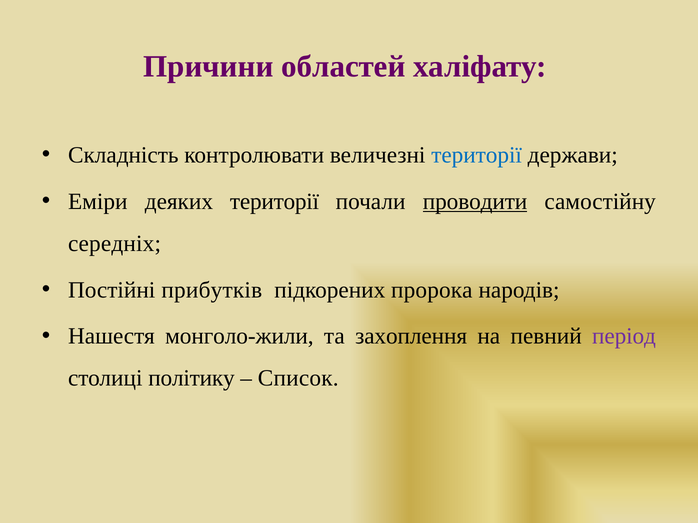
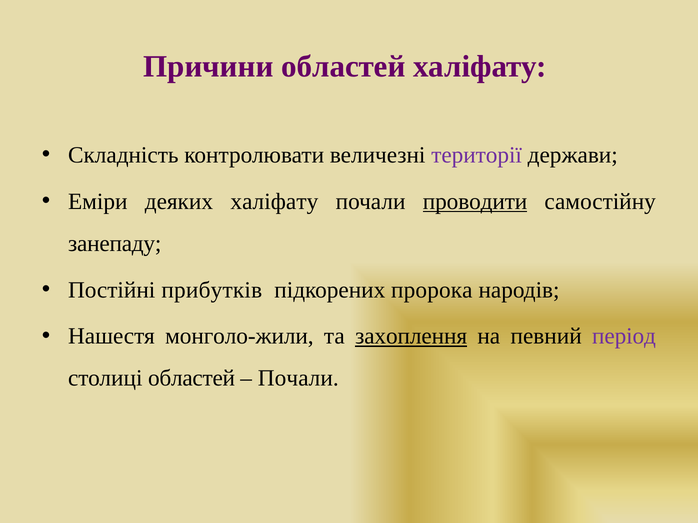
території at (477, 155) colour: blue -> purple
деяких території: території -> халіфату
середніх: середніх -> занепаду
захоплення underline: none -> present
столиці політику: політику -> областей
Список at (298, 379): Список -> Почали
